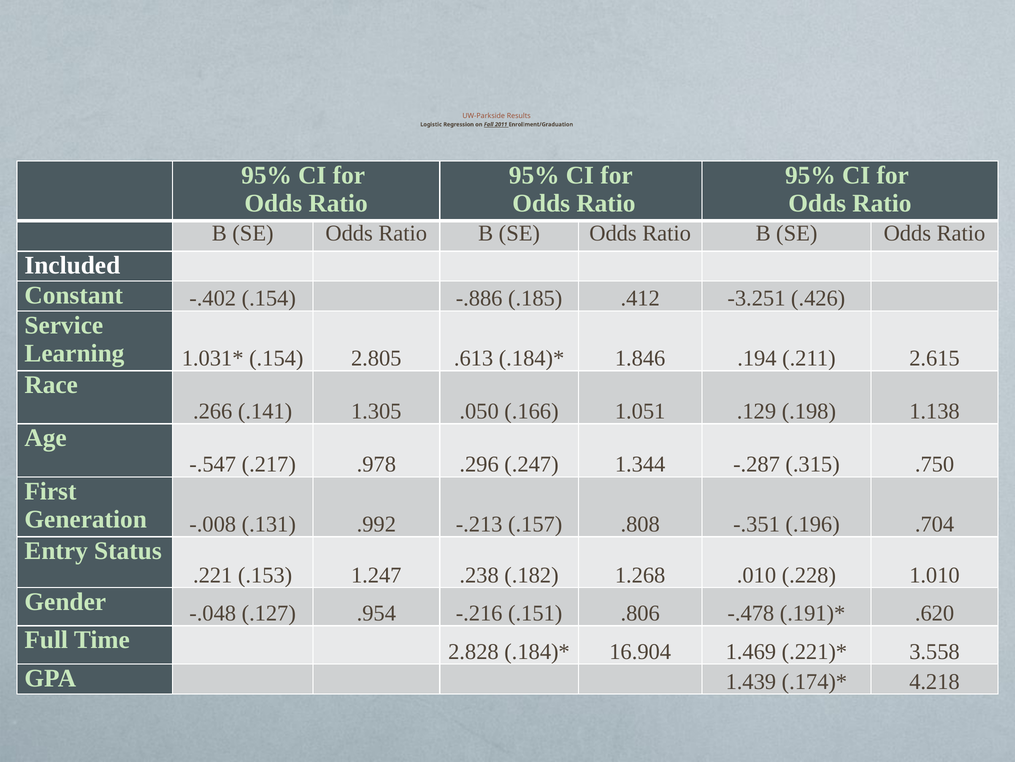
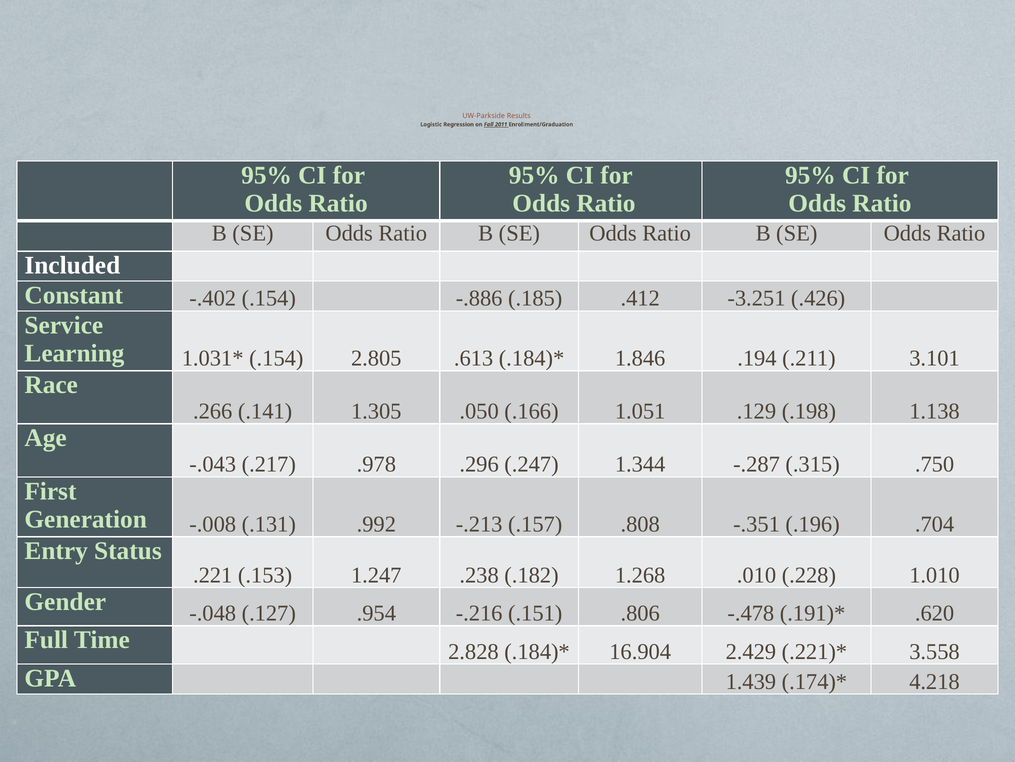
2.615: 2.615 -> 3.101
-.547: -.547 -> -.043
1.469: 1.469 -> 2.429
